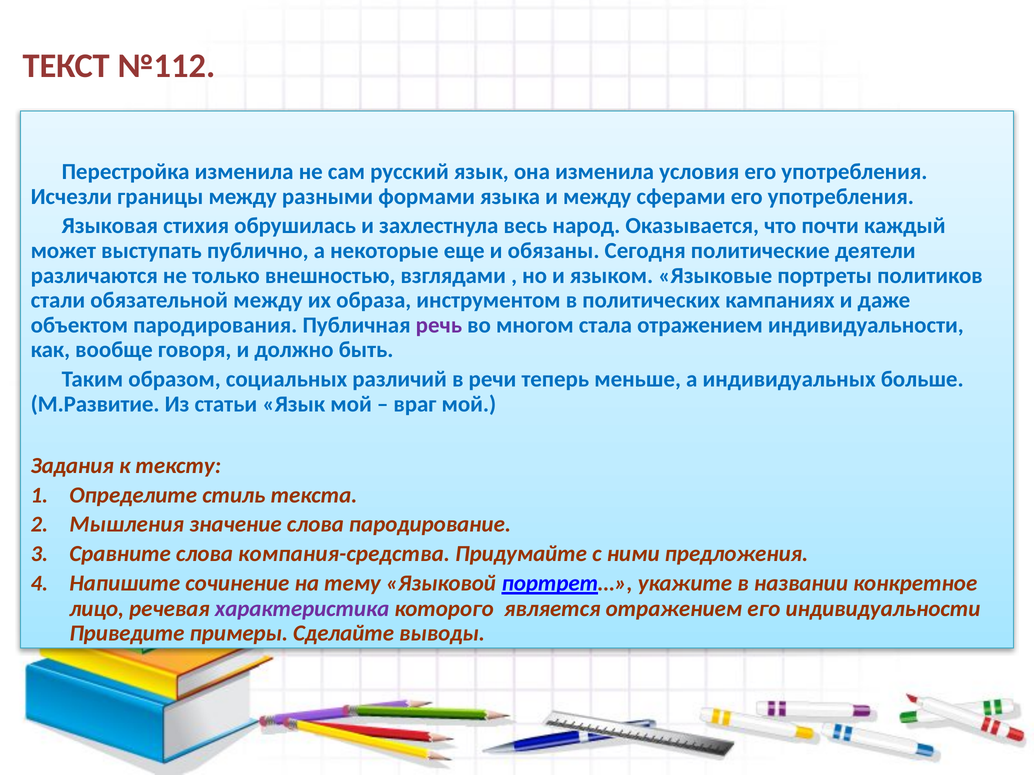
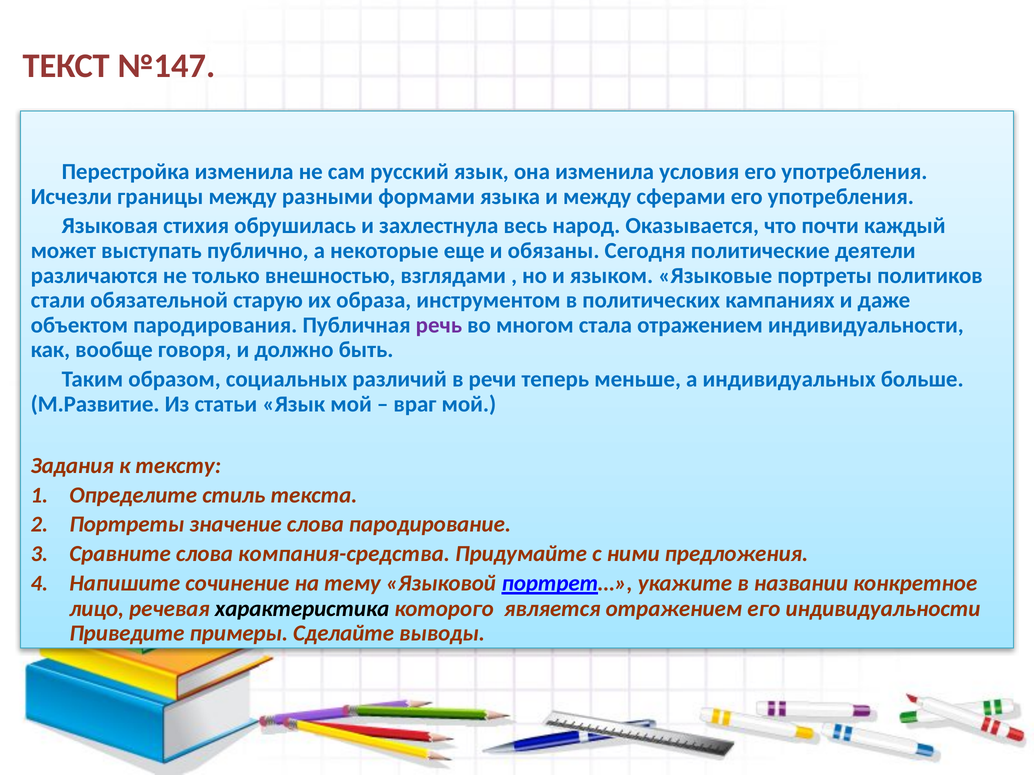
№112: №112 -> №147
обязательной между: между -> старую
Мышления at (127, 525): Мышления -> Портреты
характеристика colour: purple -> black
